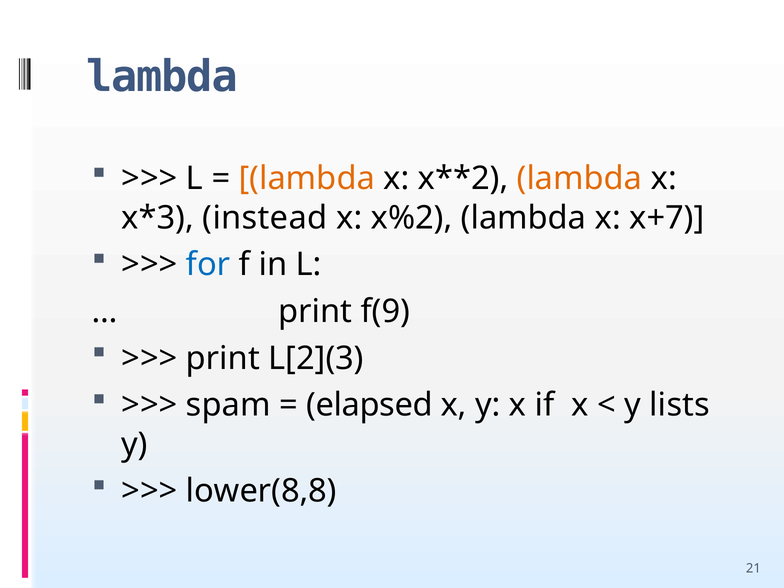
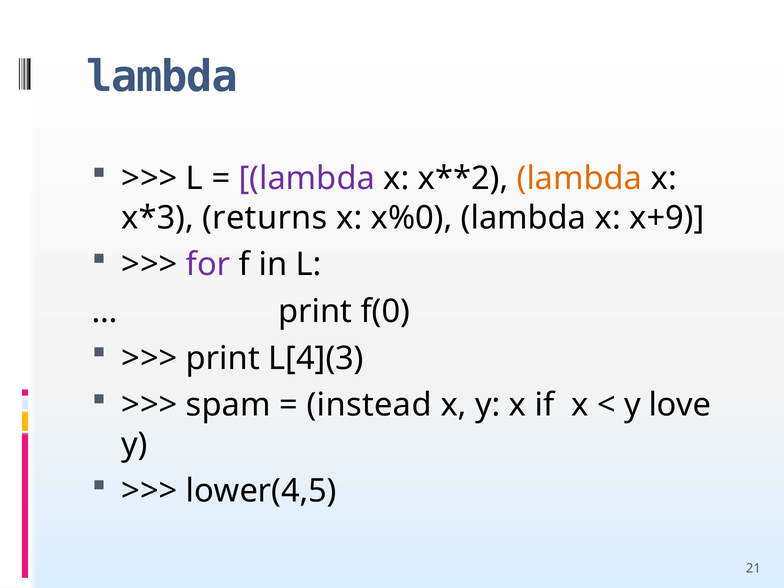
lambda at (307, 179) colour: orange -> purple
instead: instead -> returns
x%2: x%2 -> x%0
x+7: x+7 -> x+9
for colour: blue -> purple
f(9: f(9 -> f(0
L[2](3: L[2](3 -> L[4](3
elapsed: elapsed -> instead
lists: lists -> love
lower(8,8: lower(8,8 -> lower(4,5
